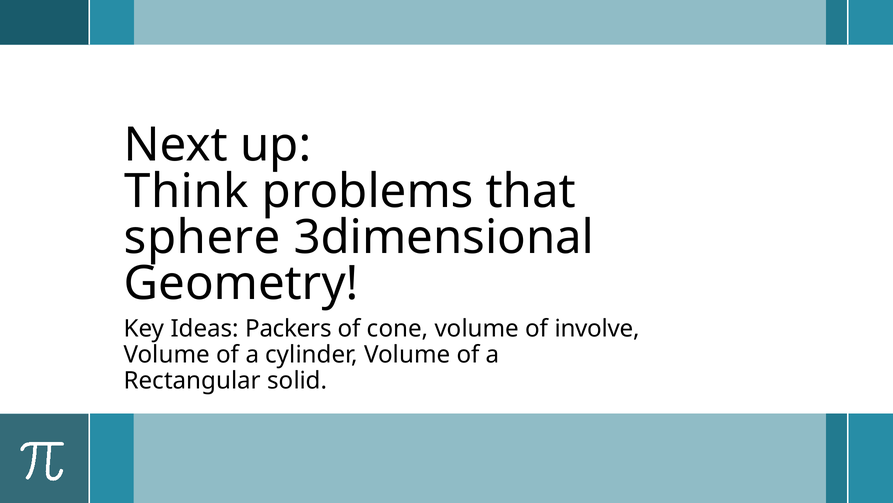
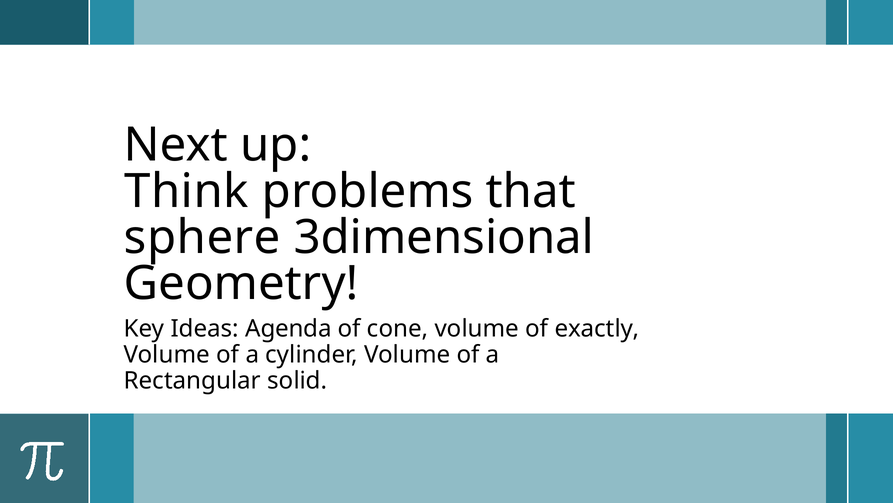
Packers: Packers -> Agenda
involve: involve -> exactly
